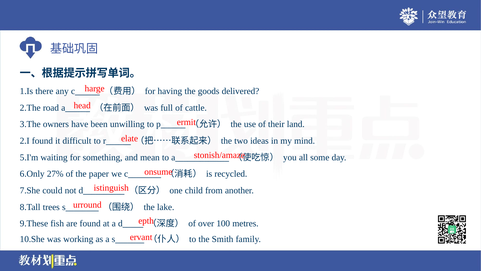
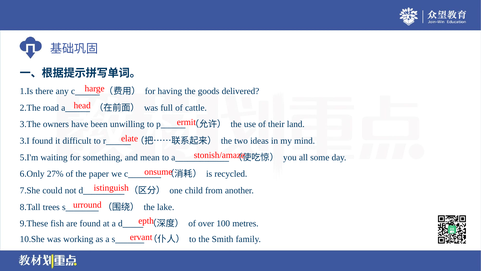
2.I: 2.I -> 3.I
